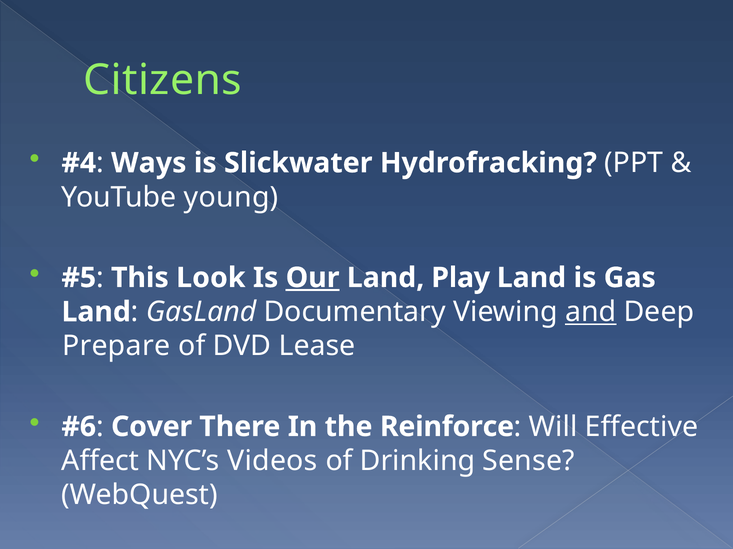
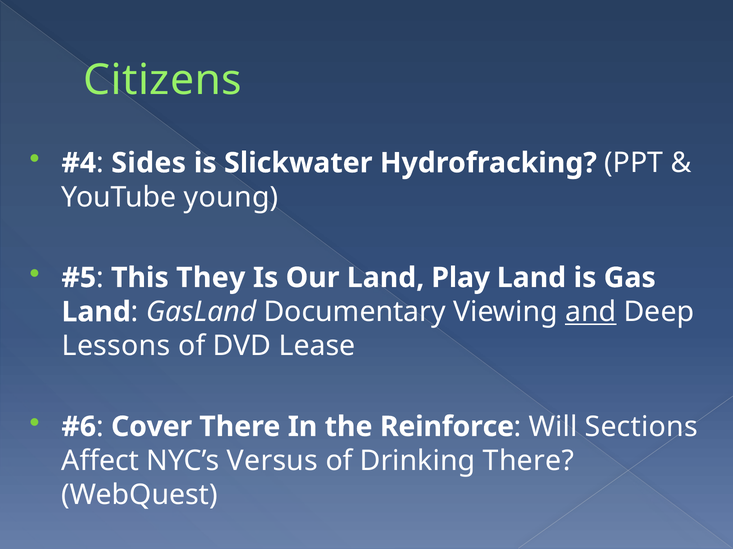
Ways: Ways -> Sides
Look: Look -> They
Our underline: present -> none
Prepare: Prepare -> Lessons
Effective: Effective -> Sections
Videos: Videos -> Versus
Drinking Sense: Sense -> There
